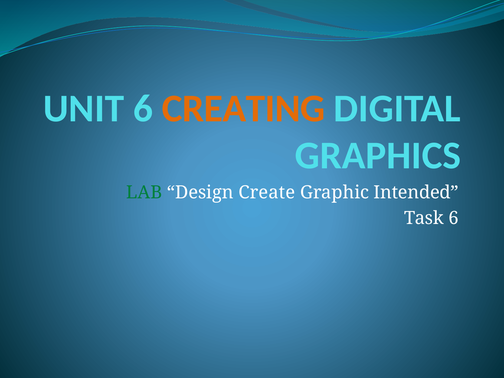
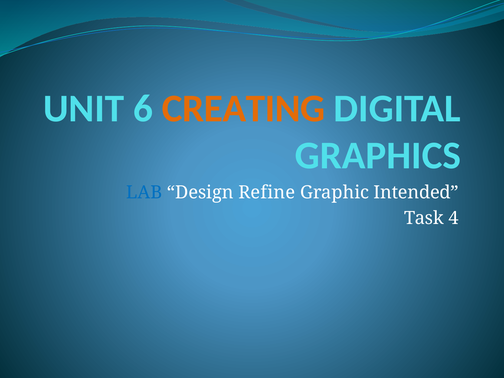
LAB colour: green -> blue
Create: Create -> Refine
Task 6: 6 -> 4
